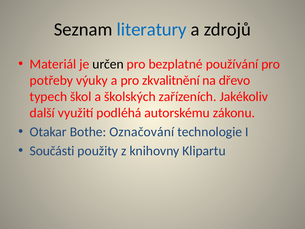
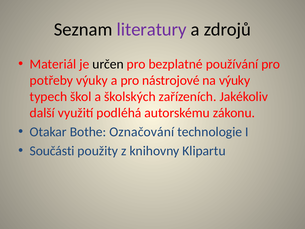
literatury colour: blue -> purple
zkvalitnění: zkvalitnění -> nástrojové
na dřevo: dřevo -> výuky
